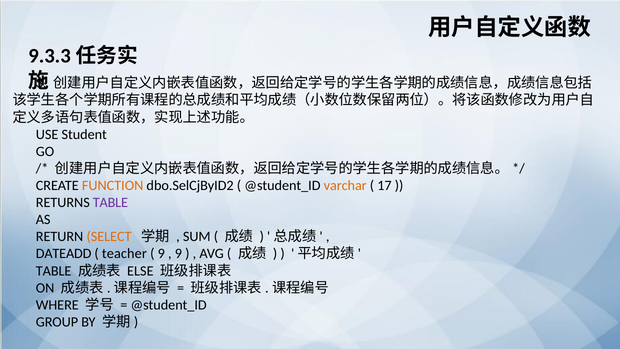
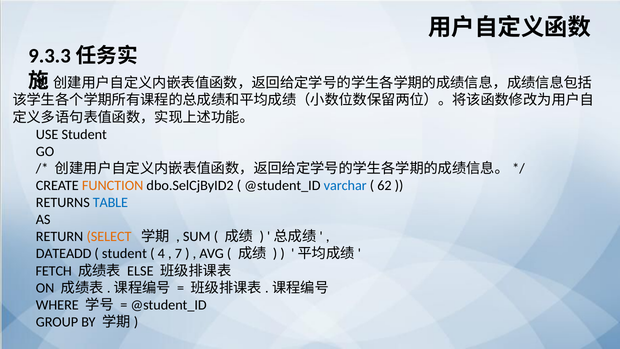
varchar colour: orange -> blue
17: 17 -> 62
TABLE at (110, 202) colour: purple -> blue
teacher at (124, 254): teacher -> student
9 at (161, 254): 9 -> 4
9 at (178, 254): 9 -> 7
TABLE at (54, 271): TABLE -> FETCH
